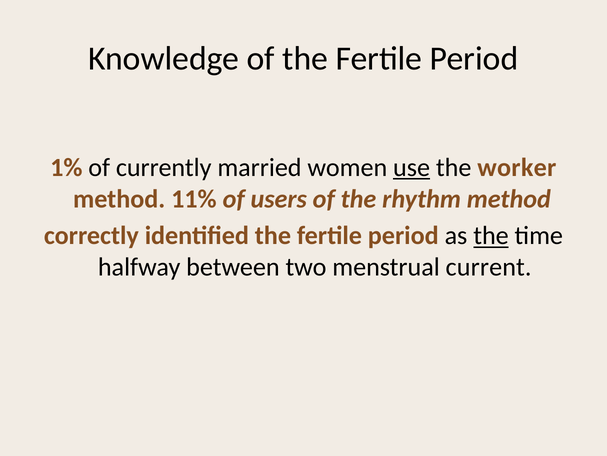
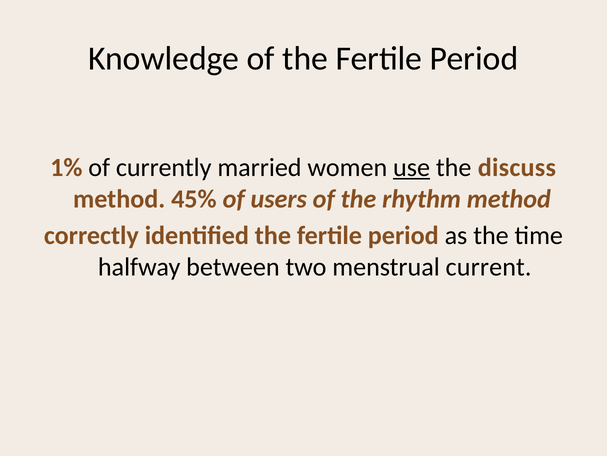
worker: worker -> discuss
11%: 11% -> 45%
the at (491, 235) underline: present -> none
